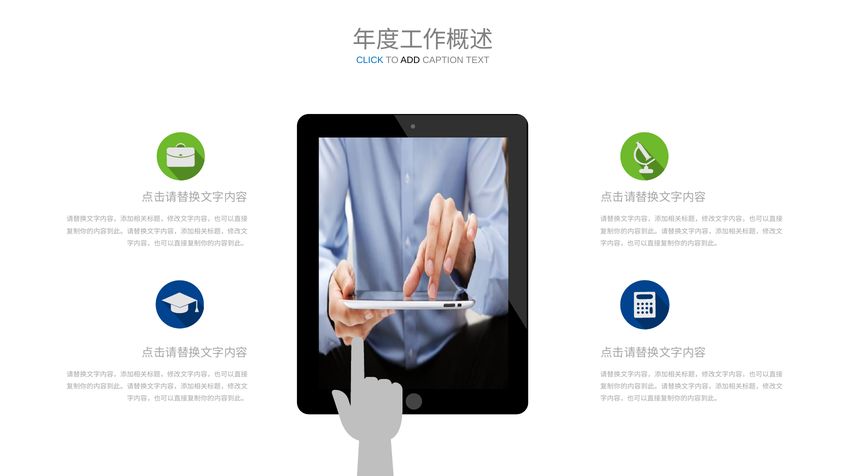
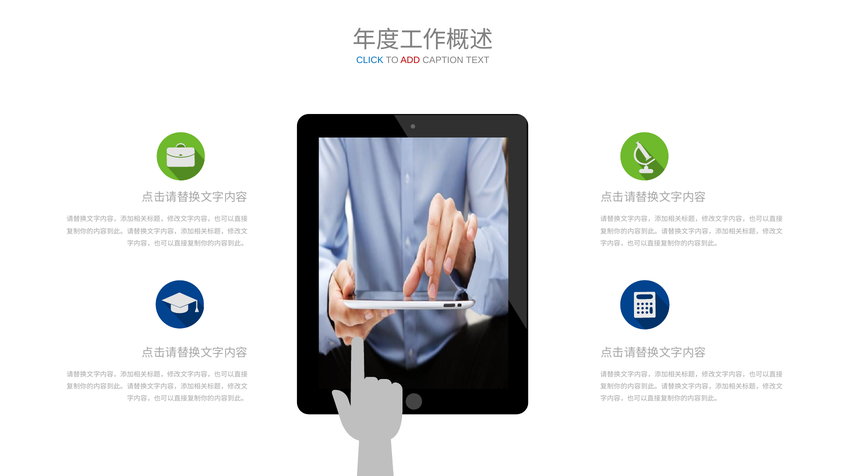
ADD colour: black -> red
